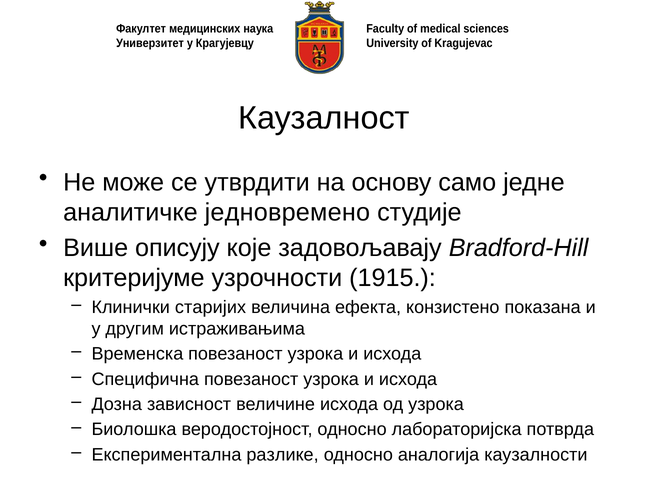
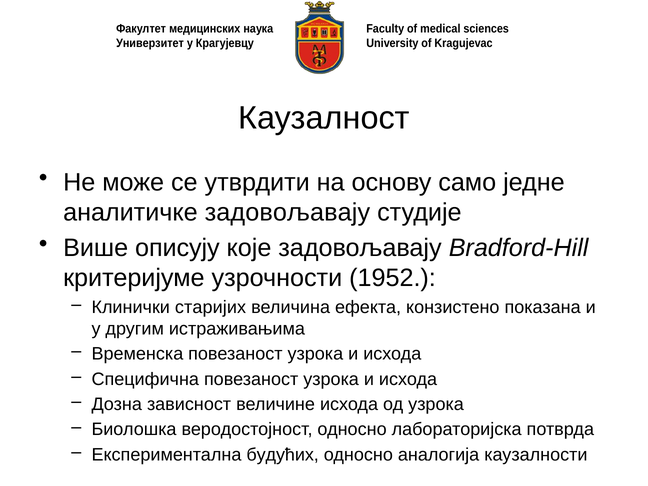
аналитичке једновремено: једновремено -> задовољавају
1915: 1915 -> 1952
разлике: разлике -> будућих
